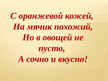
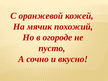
овощей: овощей -> огороде
